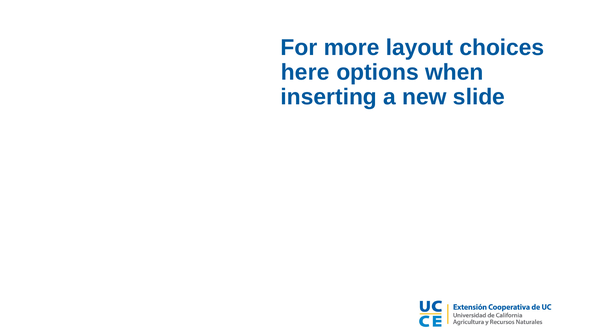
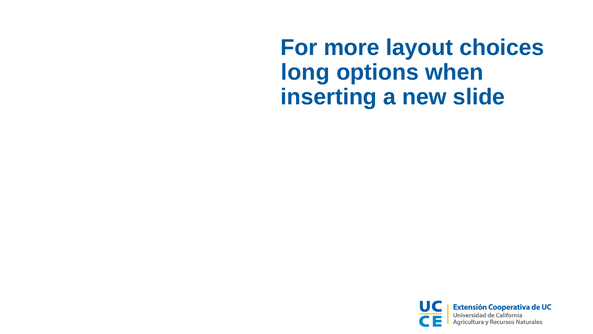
here: here -> long
